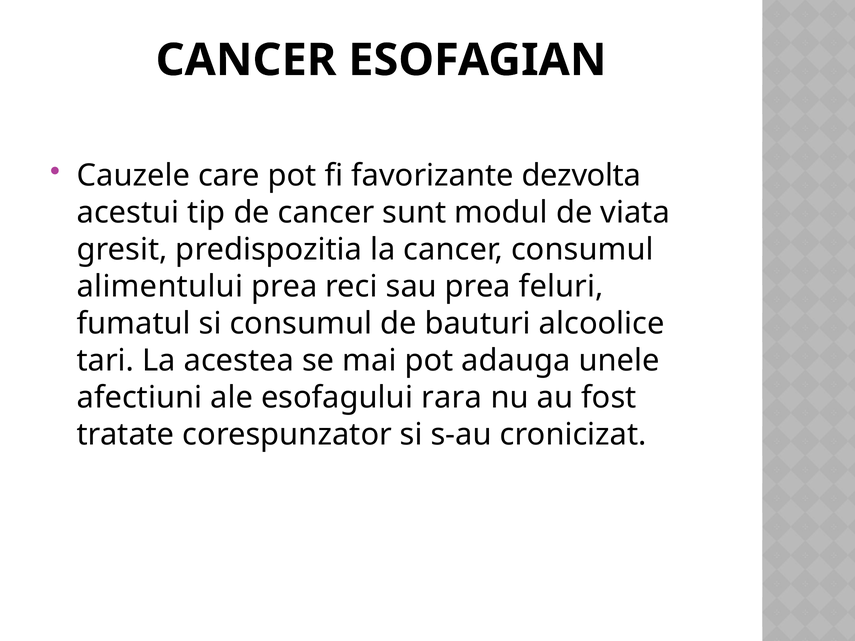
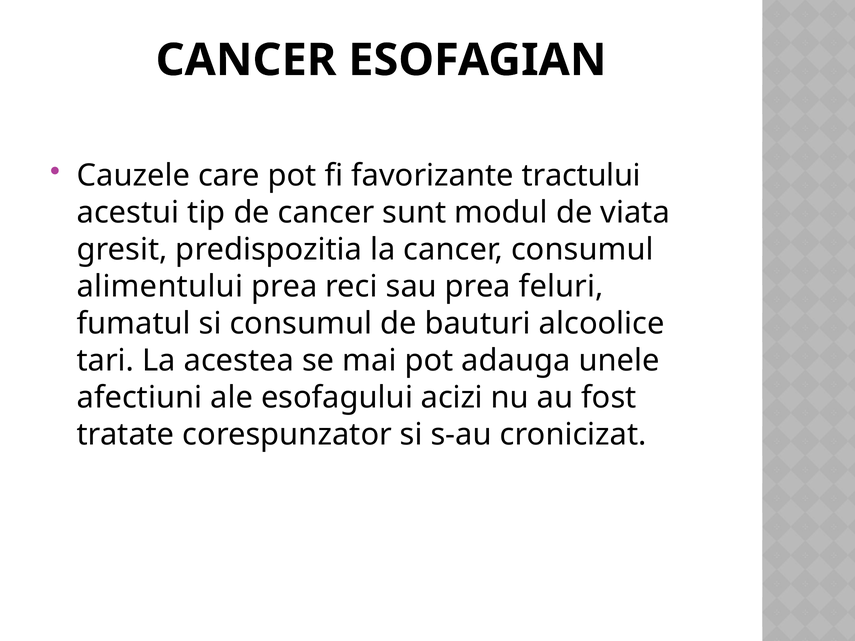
dezvolta: dezvolta -> tractului
rara: rara -> acizi
